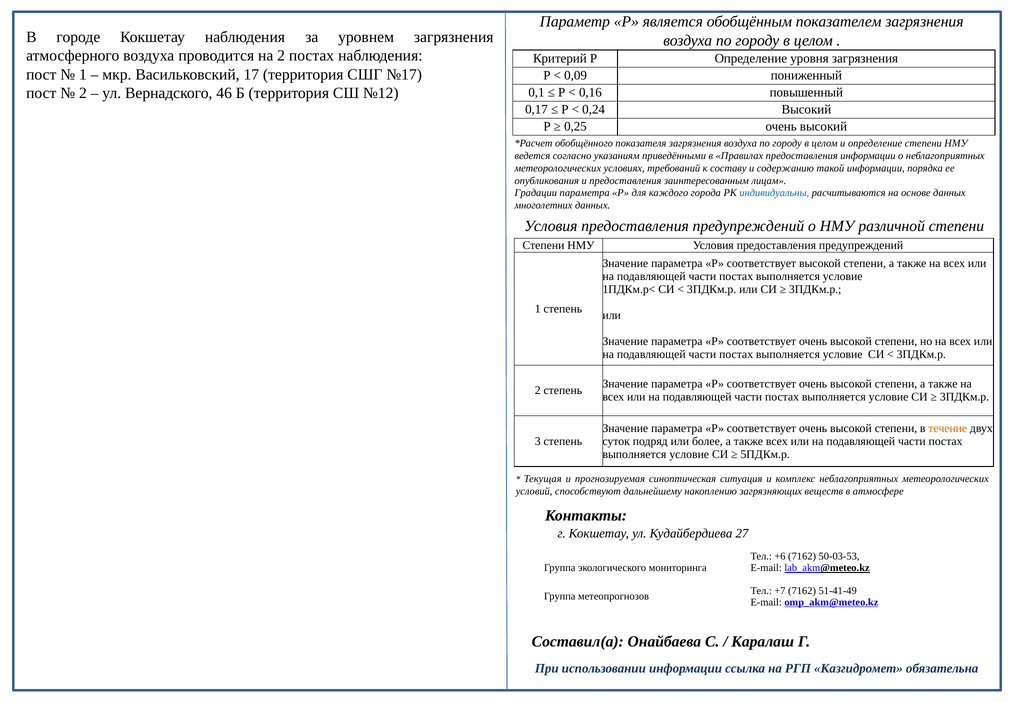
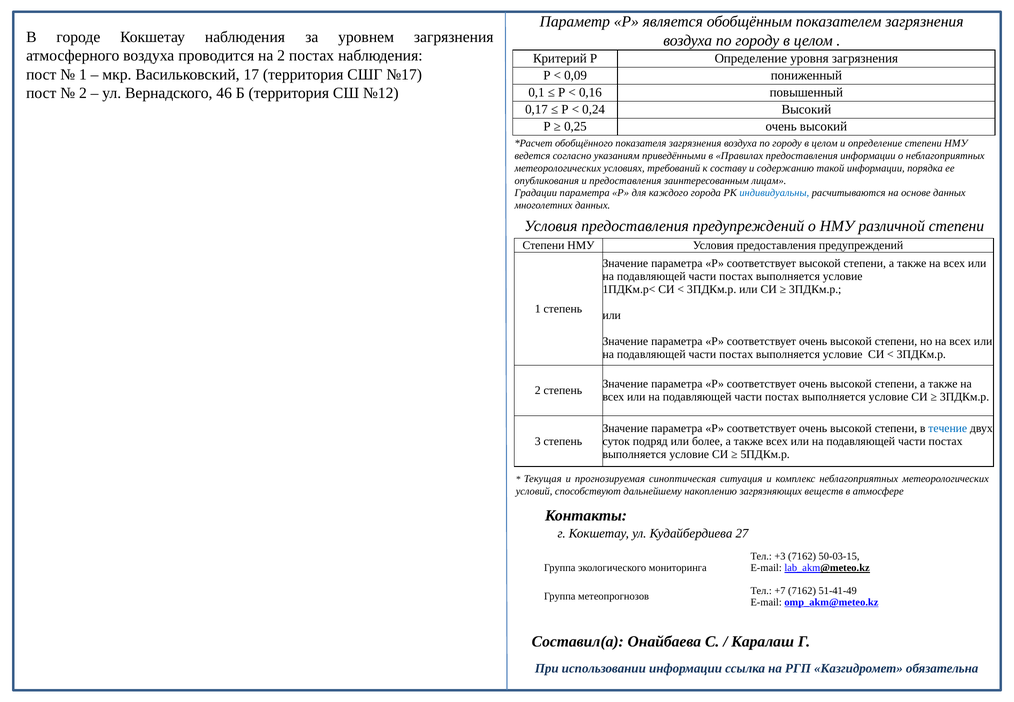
течение colour: orange -> blue
+6: +6 -> +3
50-03-53: 50-03-53 -> 50-03-15
